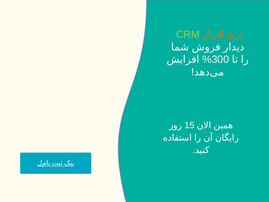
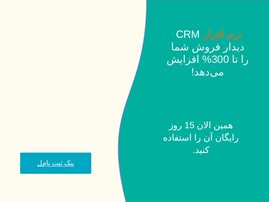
CRM colour: light green -> white
